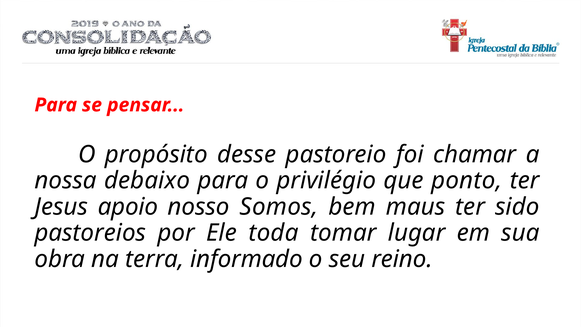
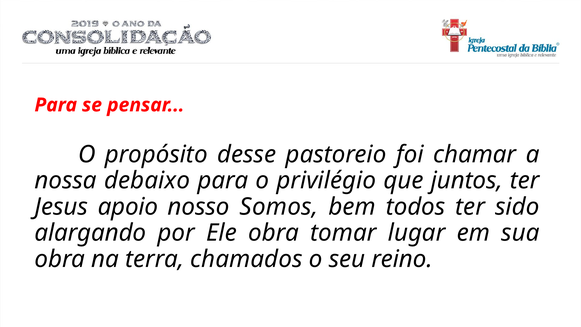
ponto: ponto -> juntos
maus: maus -> todos
pastoreios: pastoreios -> alargando
Ele toda: toda -> obra
informado: informado -> chamados
